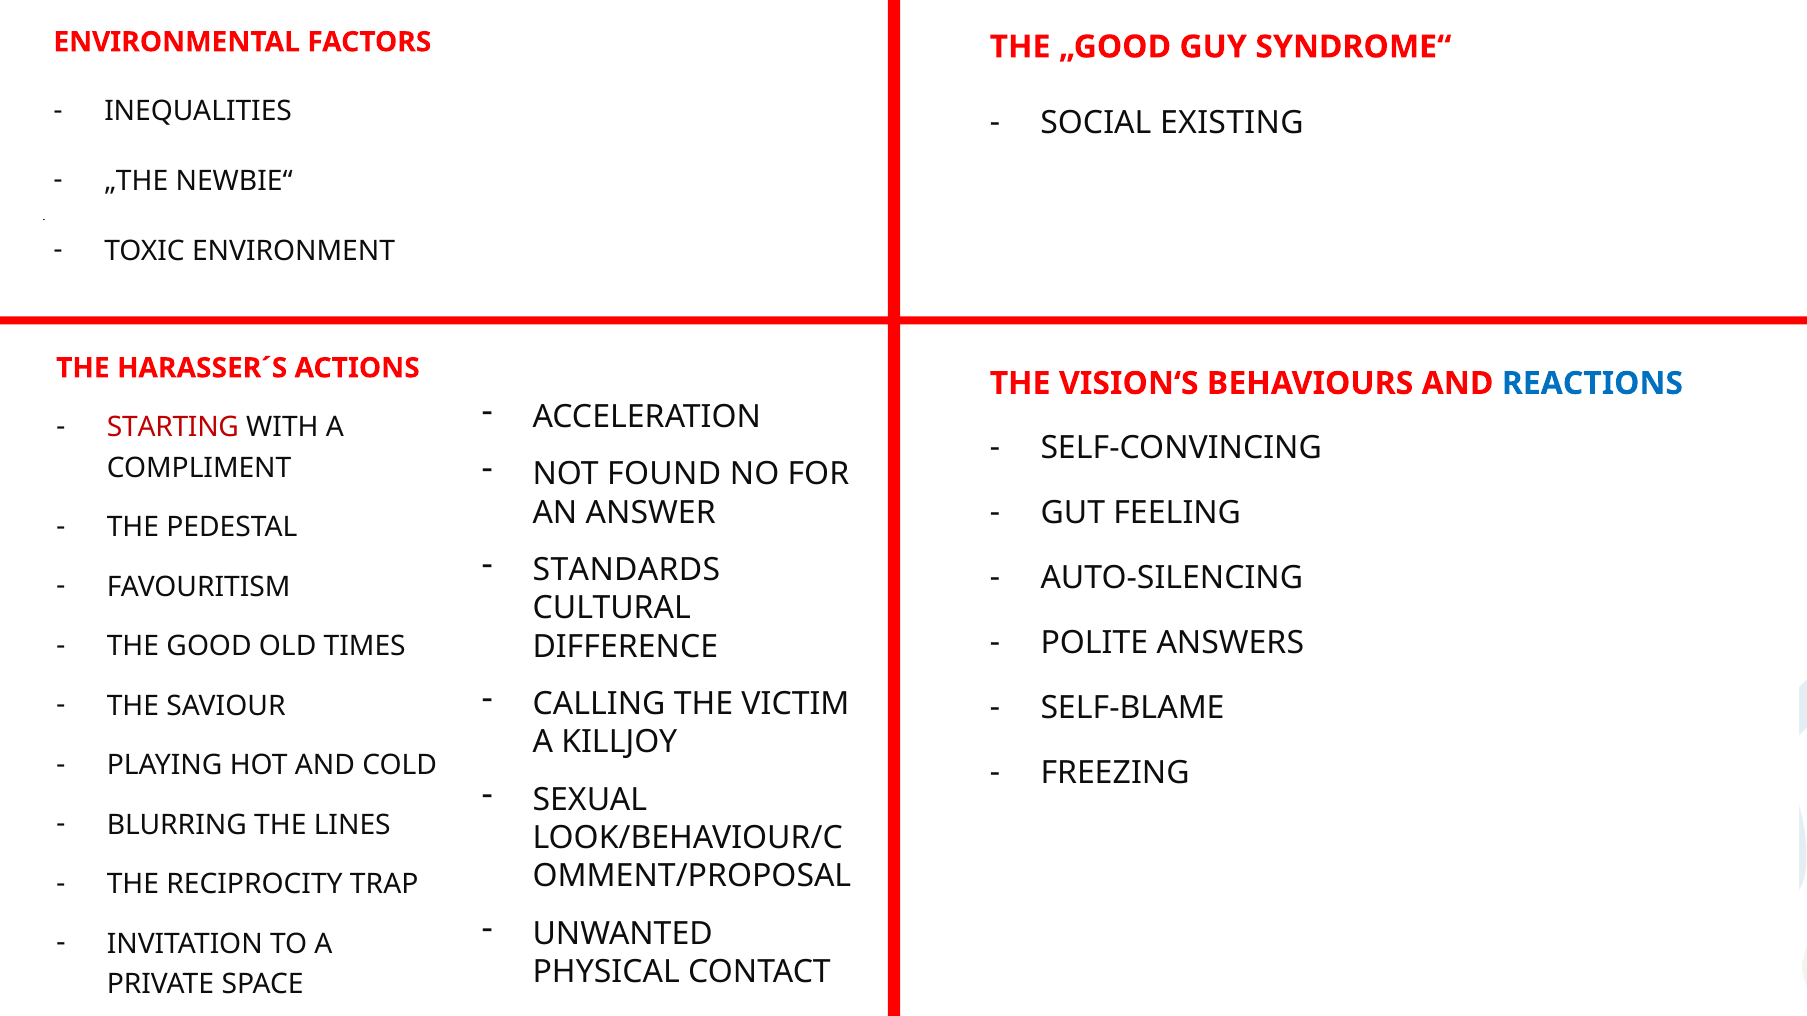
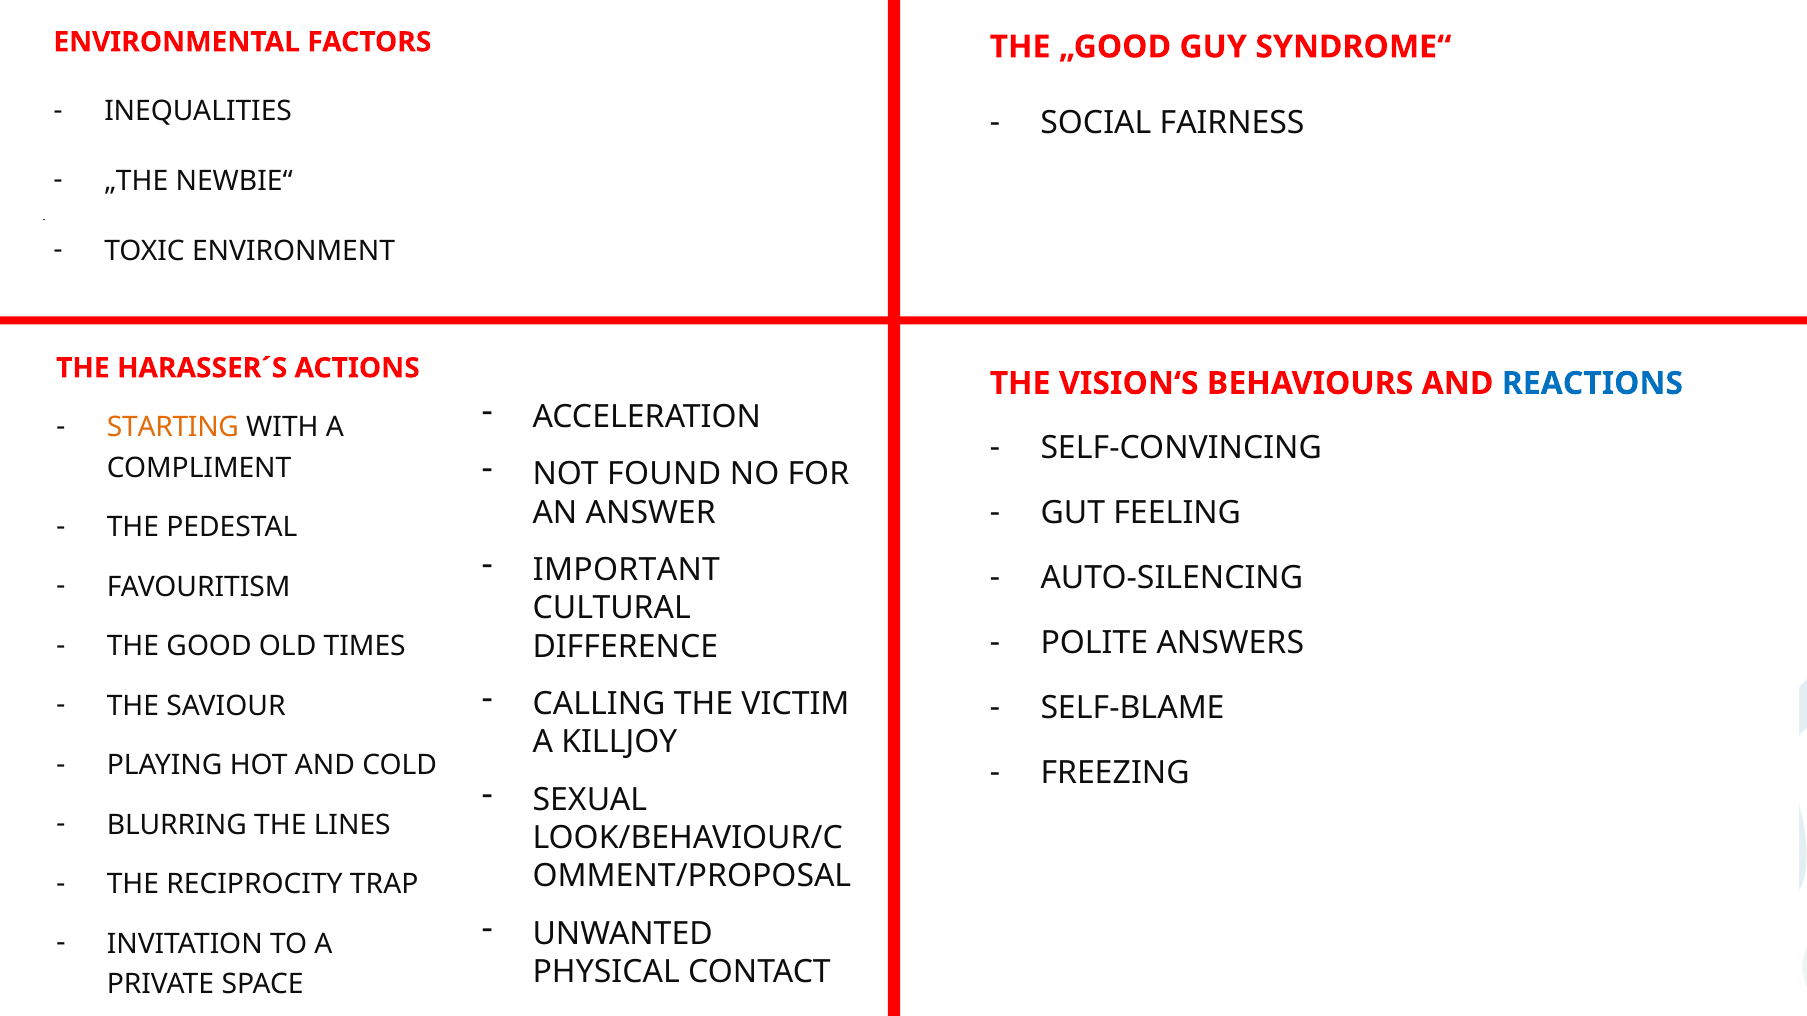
EXISTING: EXISTING -> FAIRNESS
STARTING colour: red -> orange
STANDARDS: STANDARDS -> IMPORTANT
